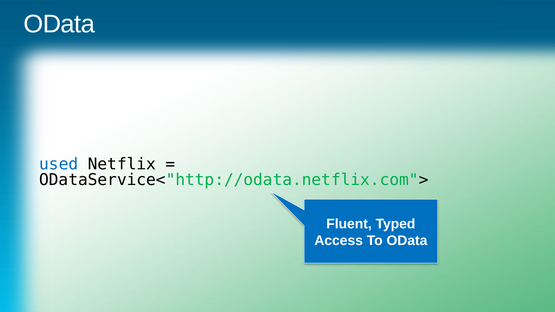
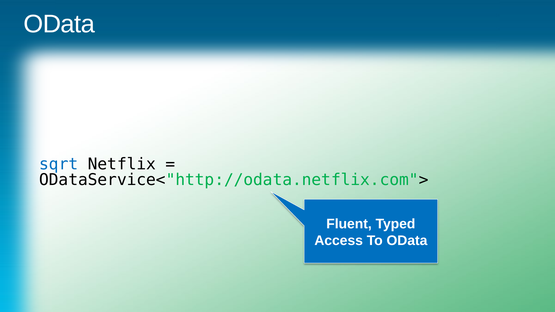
used: used -> sqrt
